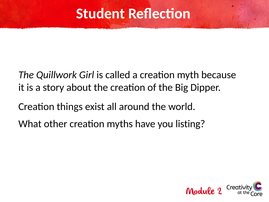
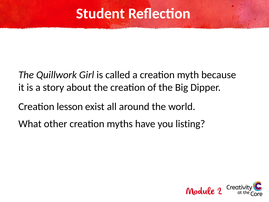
things: things -> lesson
